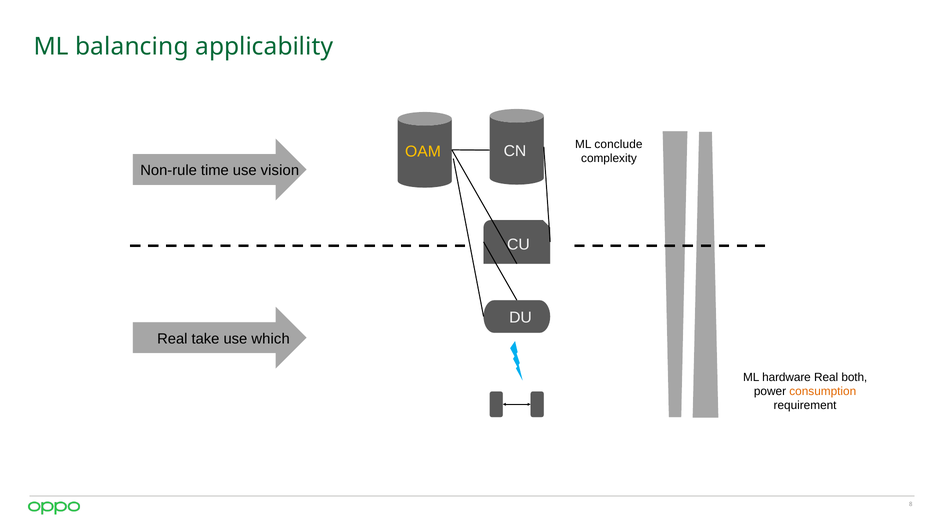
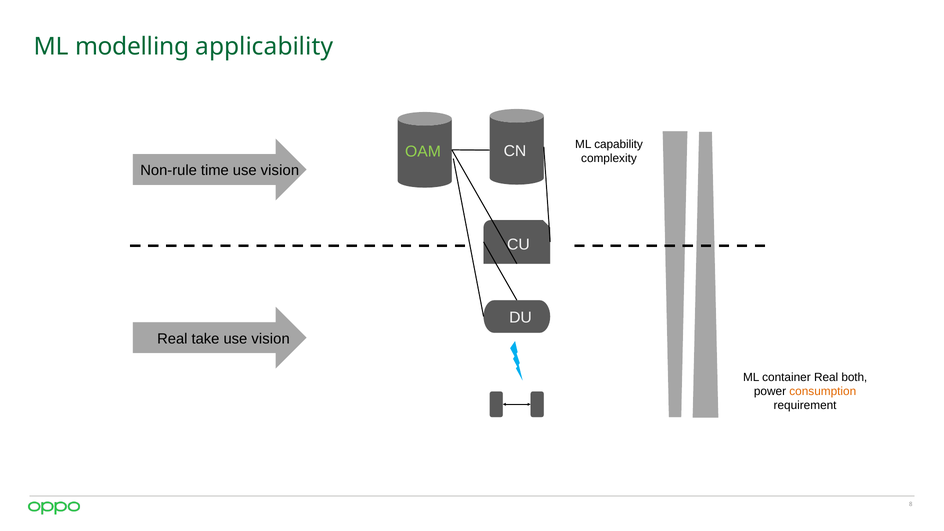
balancing: balancing -> modelling
conclude: conclude -> capability
OAM colour: yellow -> light green
which at (271, 339): which -> vision
hardware: hardware -> container
